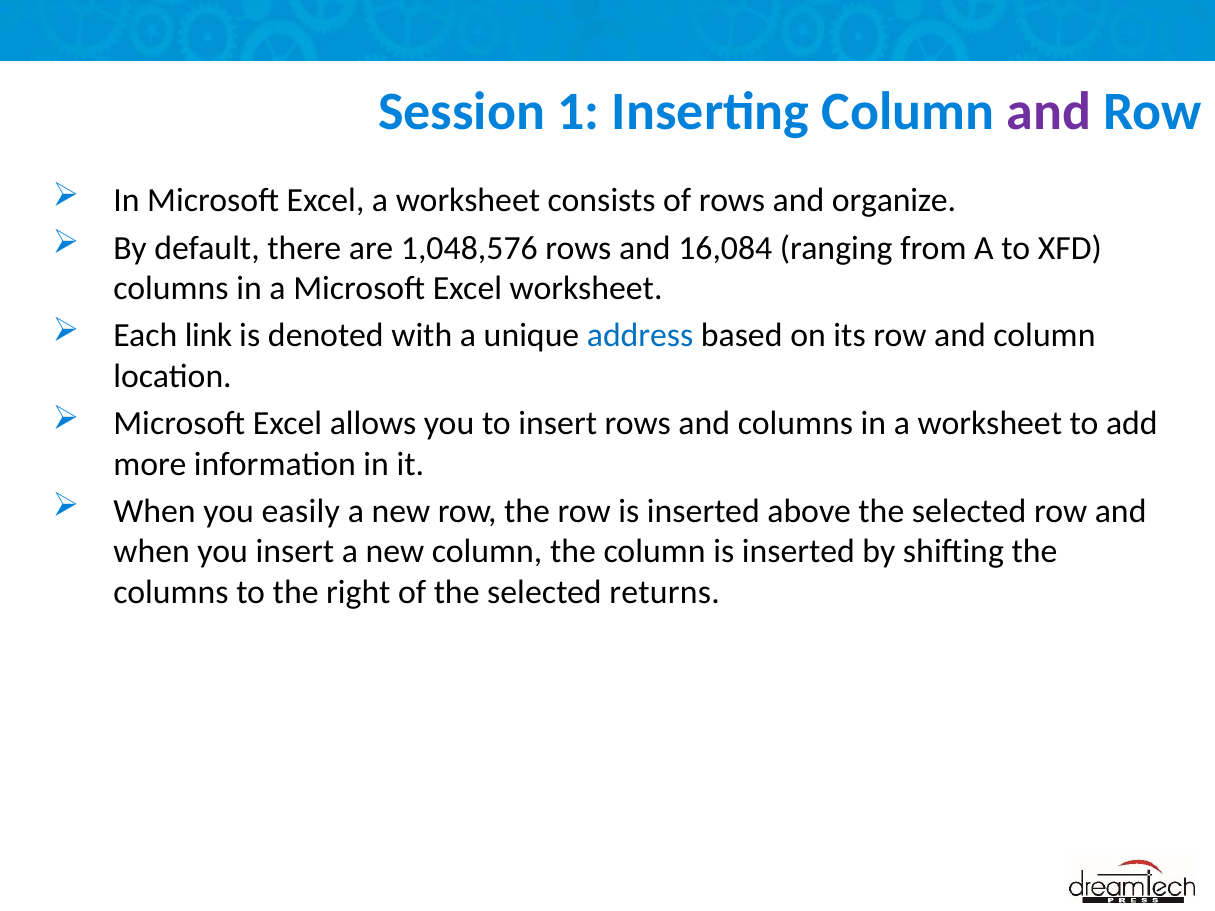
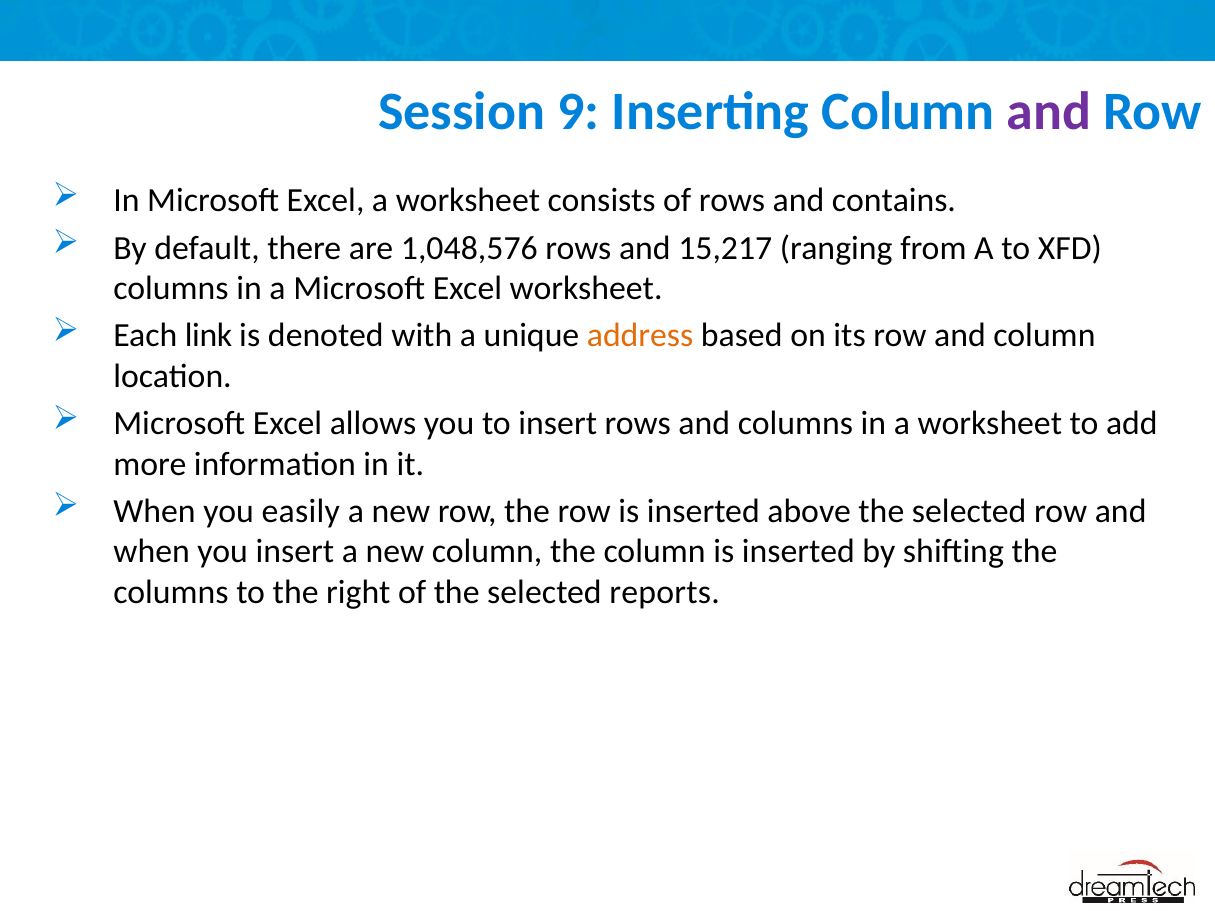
1: 1 -> 9
organize: organize -> contains
16,084: 16,084 -> 15,217
address colour: blue -> orange
returns: returns -> reports
